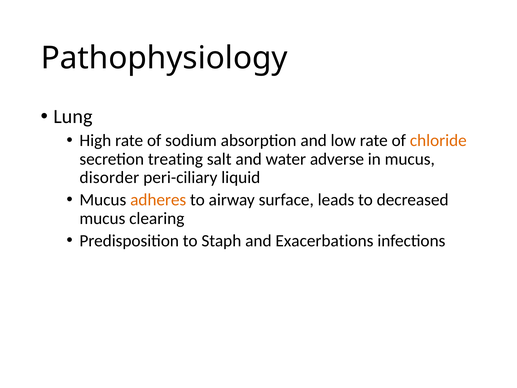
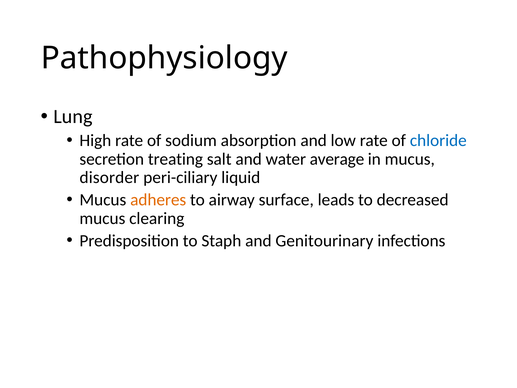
chloride colour: orange -> blue
adverse: adverse -> average
Exacerbations: Exacerbations -> Genitourinary
